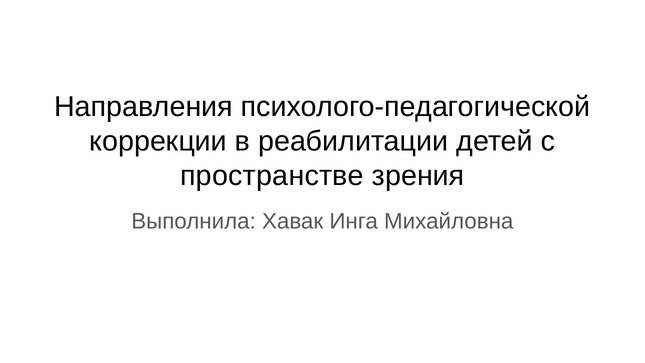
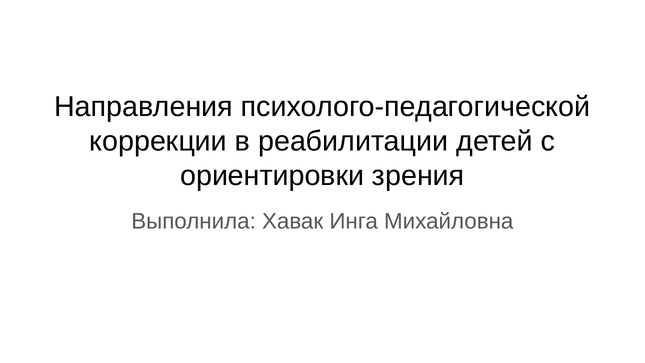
пространстве: пространстве -> ориентировки
